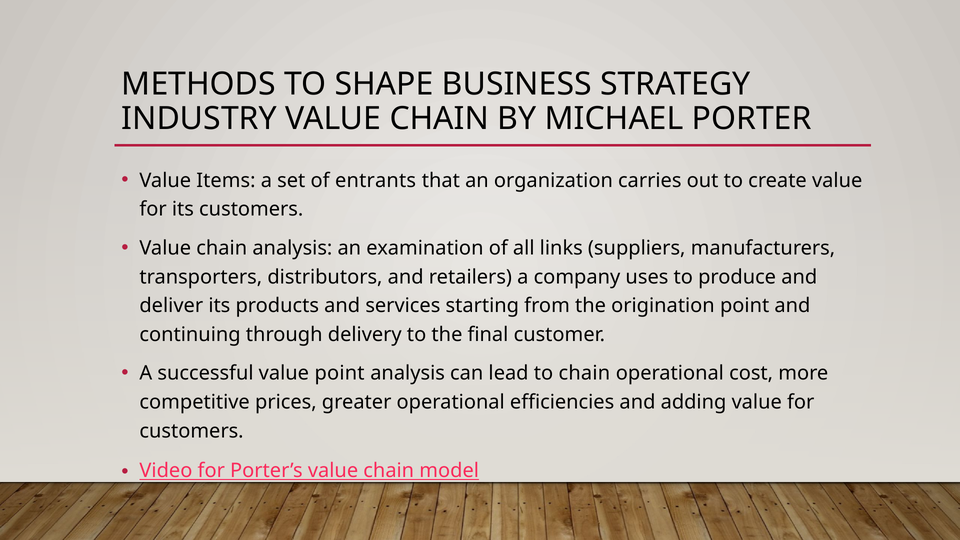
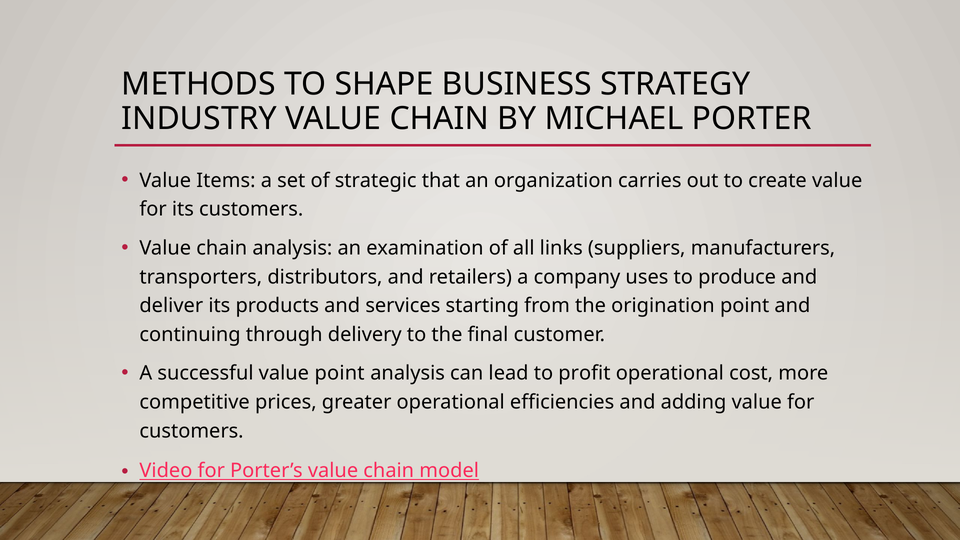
entrants: entrants -> strategic
to chain: chain -> profit
